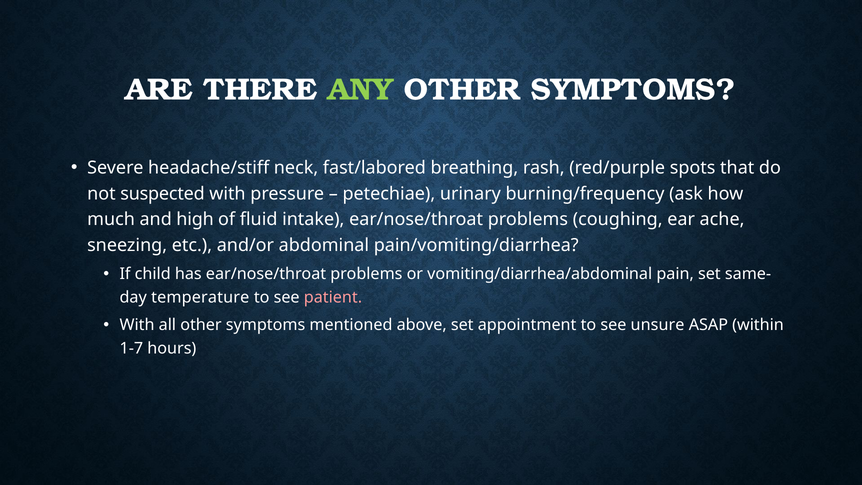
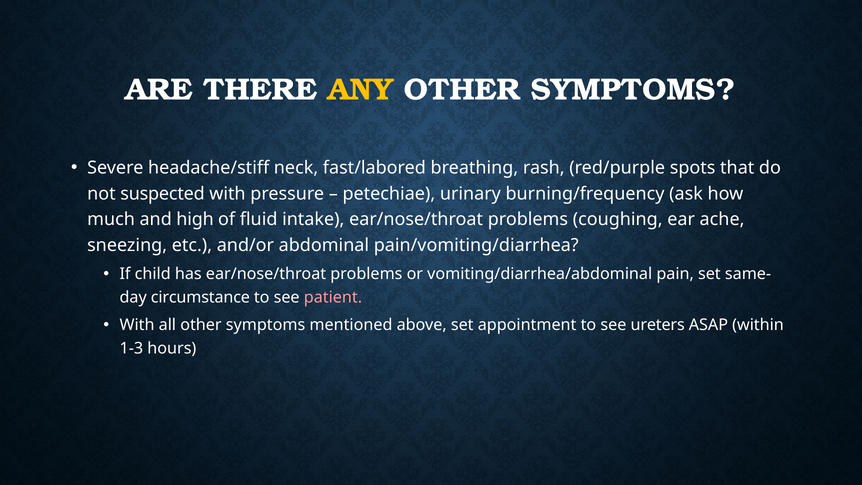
ANY colour: light green -> yellow
temperature: temperature -> circumstance
unsure: unsure -> ureters
1-7: 1-7 -> 1-3
